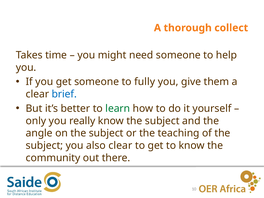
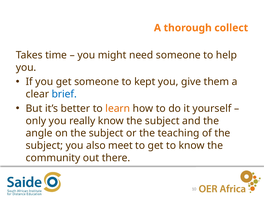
fully: fully -> kept
learn colour: green -> orange
also clear: clear -> meet
